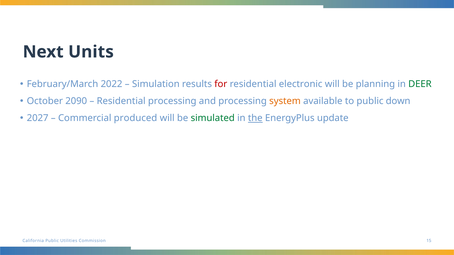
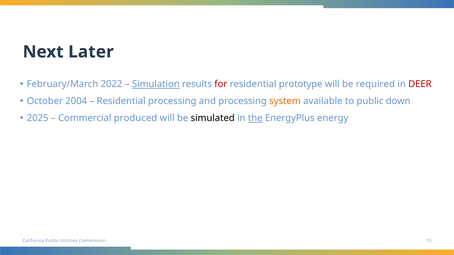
Units: Units -> Later
Simulation underline: none -> present
electronic: electronic -> prototype
planning: planning -> required
DEER colour: green -> red
2090: 2090 -> 2004
2027: 2027 -> 2025
simulated colour: green -> black
update: update -> energy
